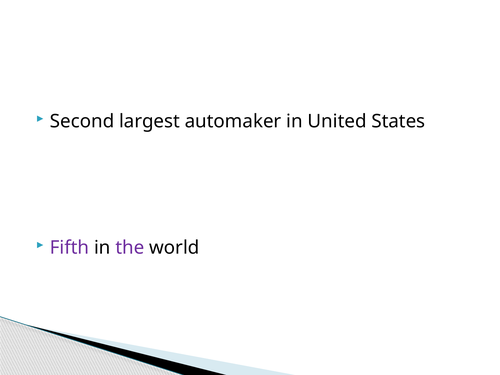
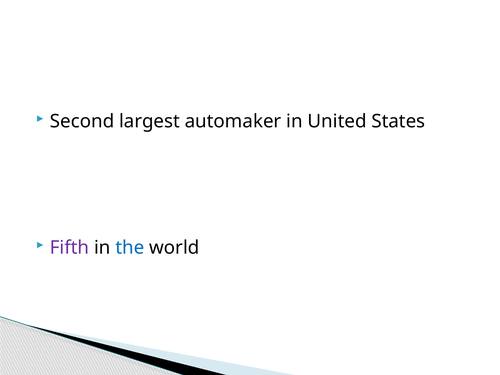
the colour: purple -> blue
